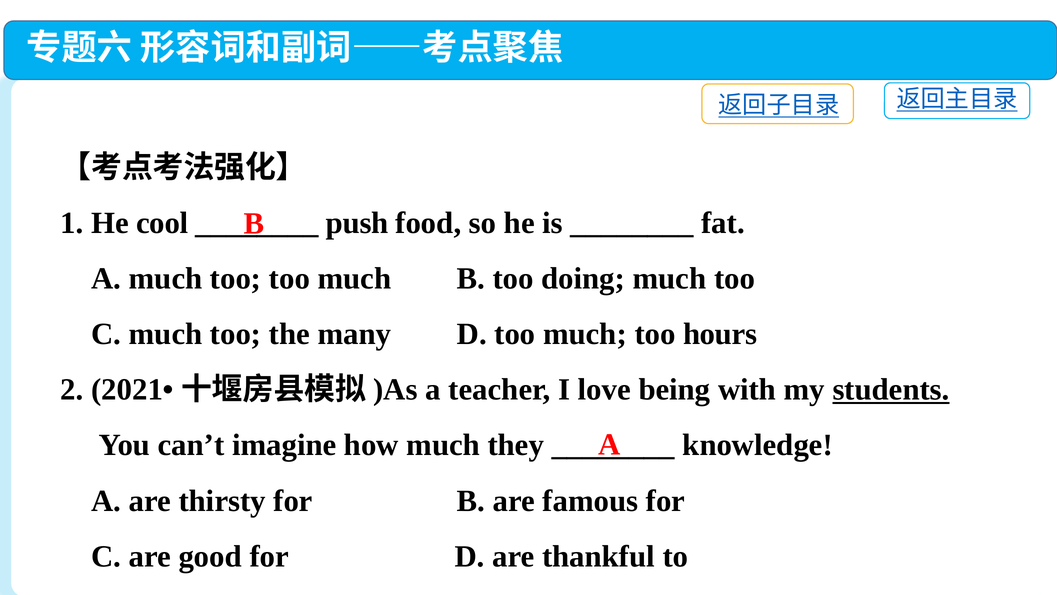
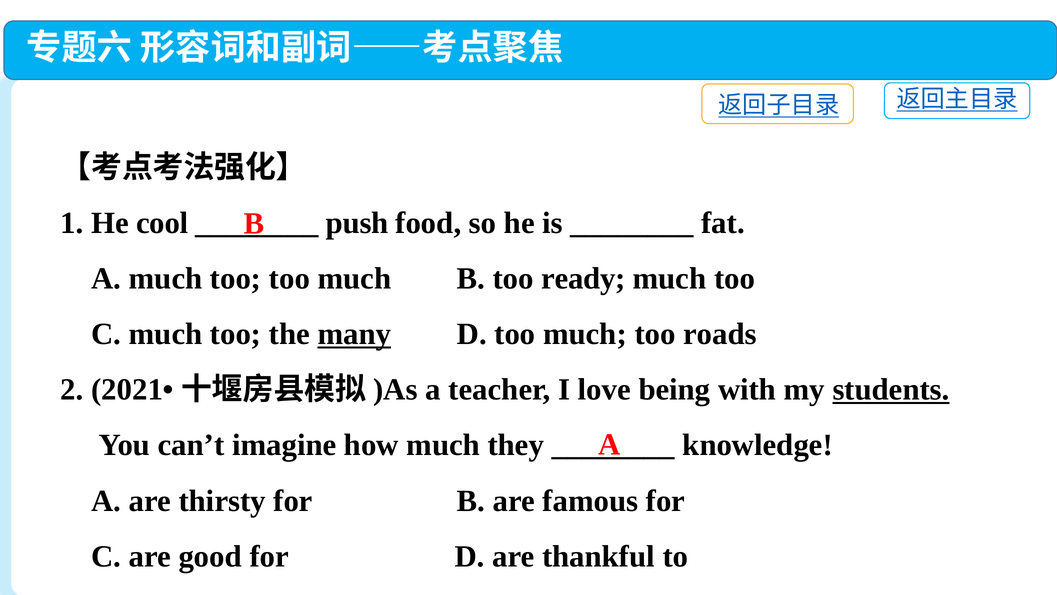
doing: doing -> ready
many underline: none -> present
hours: hours -> roads
